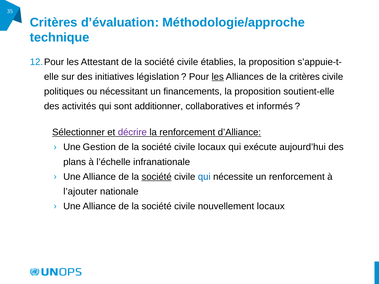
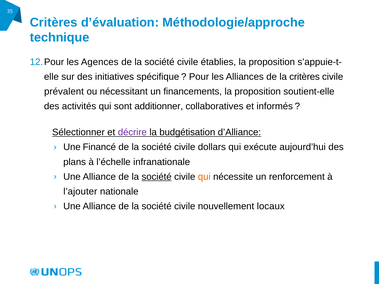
Attestant: Attestant -> Agences
législation: législation -> spécifique
les at (218, 77) underline: present -> none
politiques: politiques -> prévalent
la renforcement: renforcement -> budgétisation
Gestion: Gestion -> Financé
civile locaux: locaux -> dollars
qui at (204, 177) colour: blue -> orange
